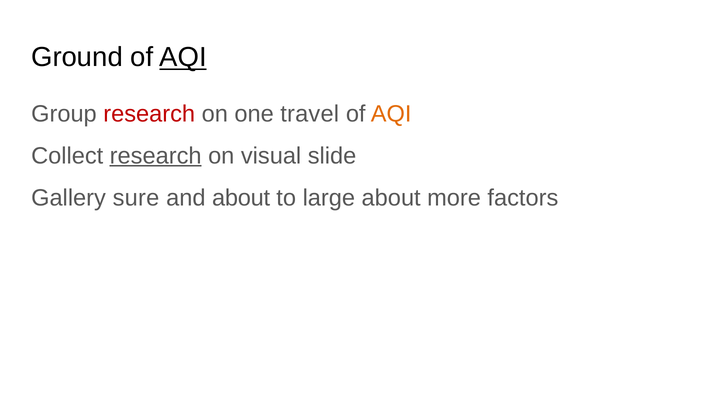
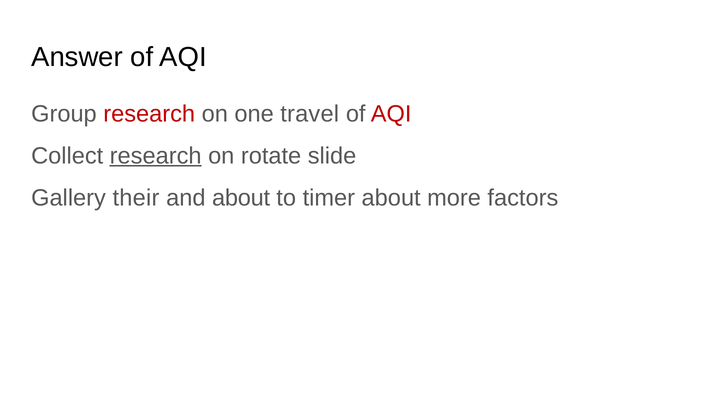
Ground: Ground -> Answer
AQI at (183, 57) underline: present -> none
AQI at (391, 114) colour: orange -> red
visual: visual -> rotate
sure: sure -> their
large: large -> timer
